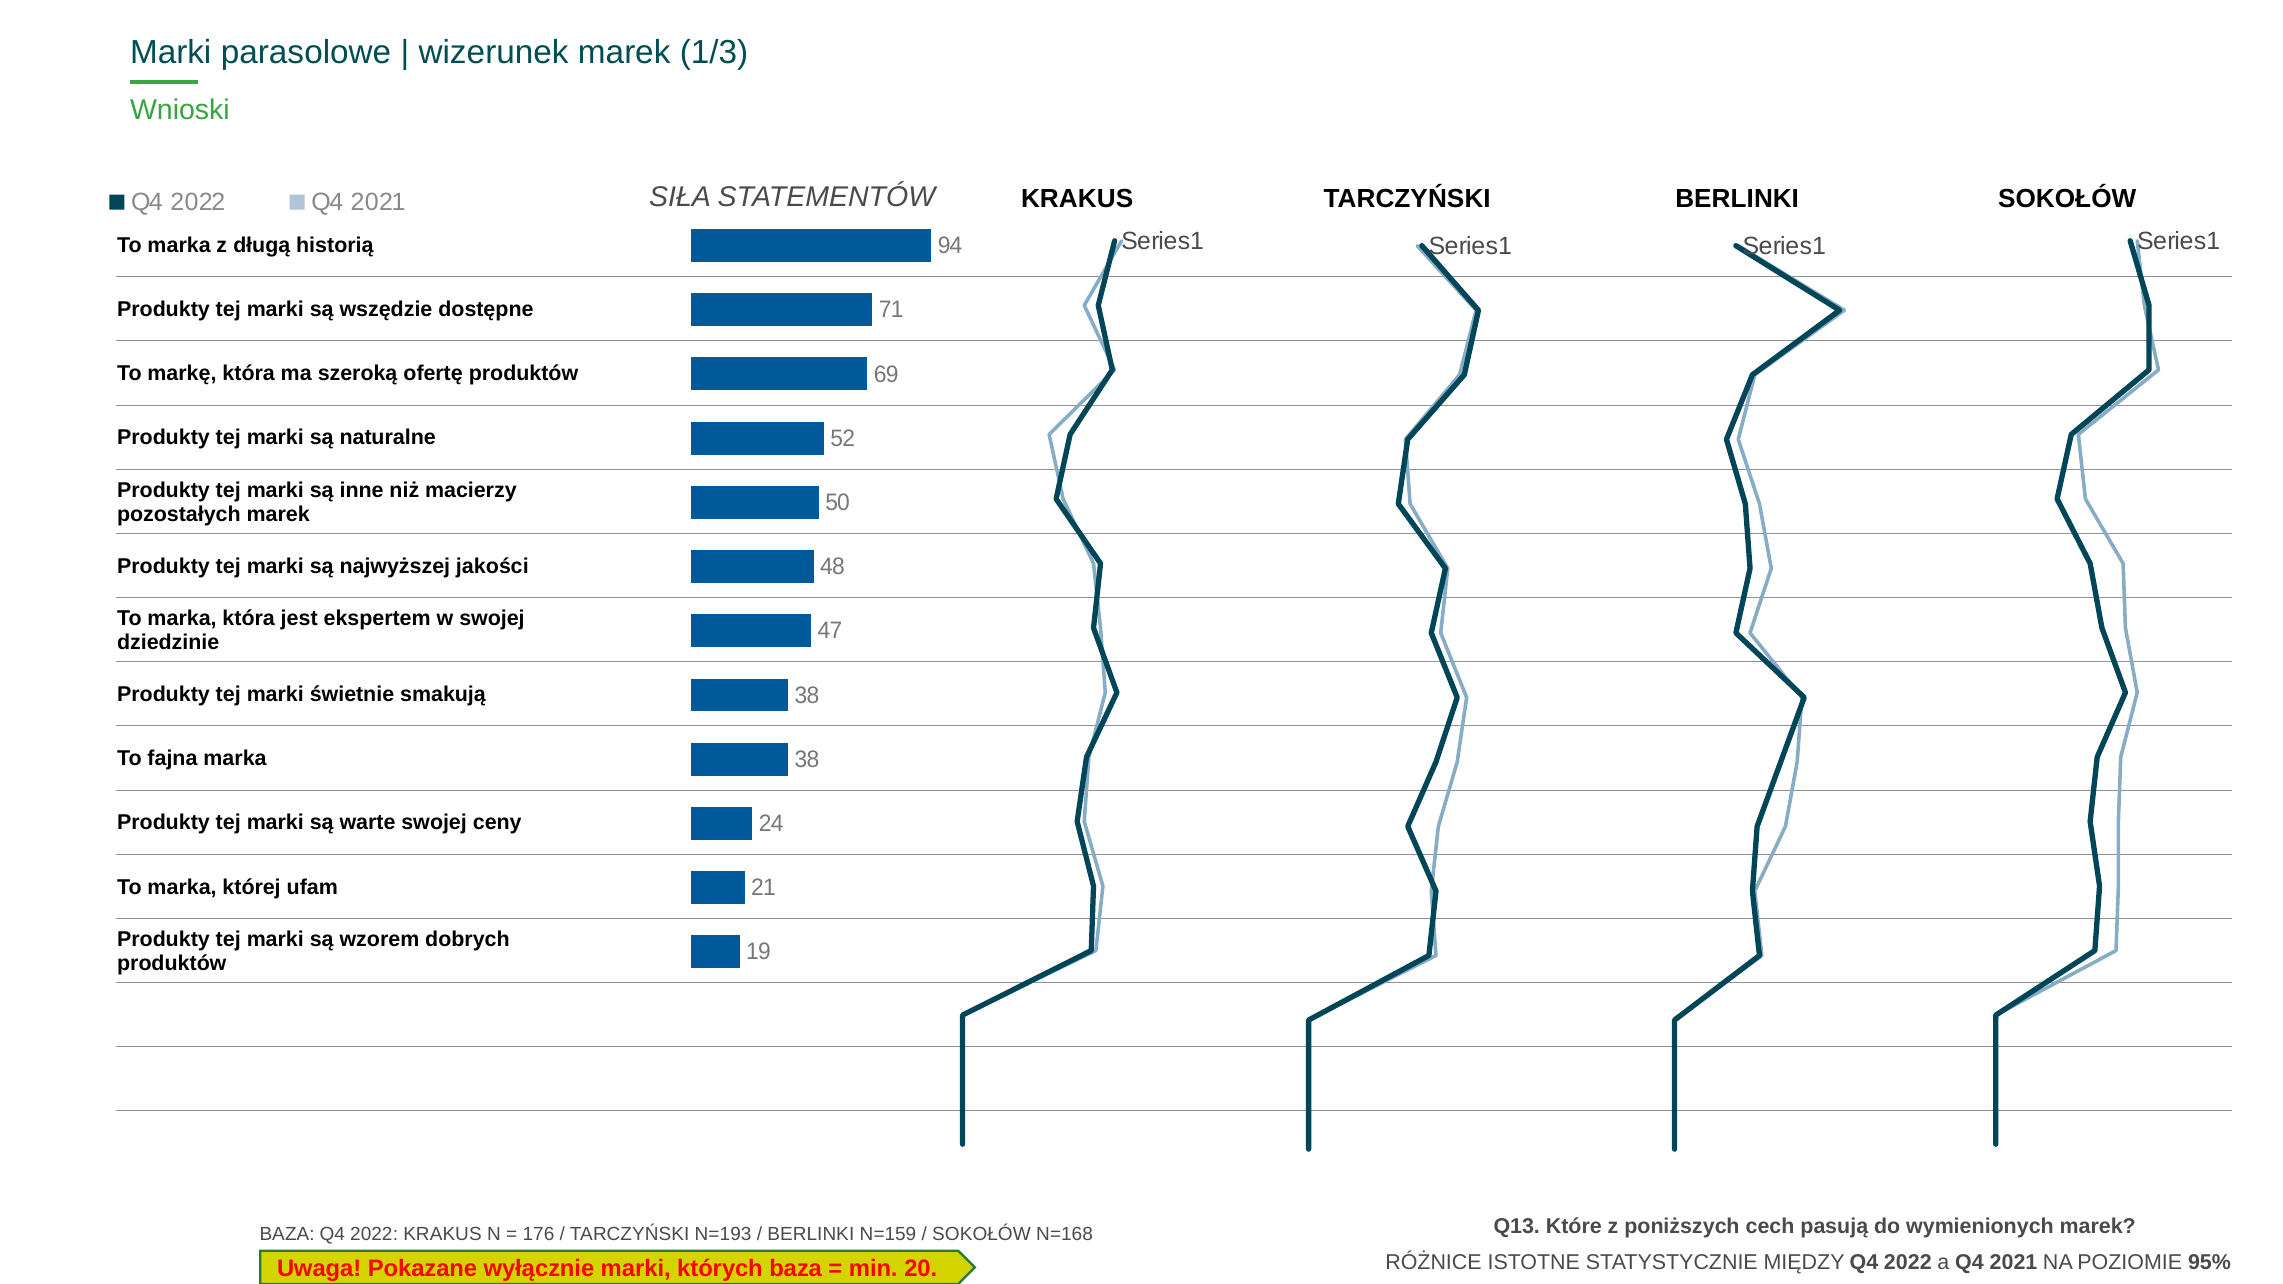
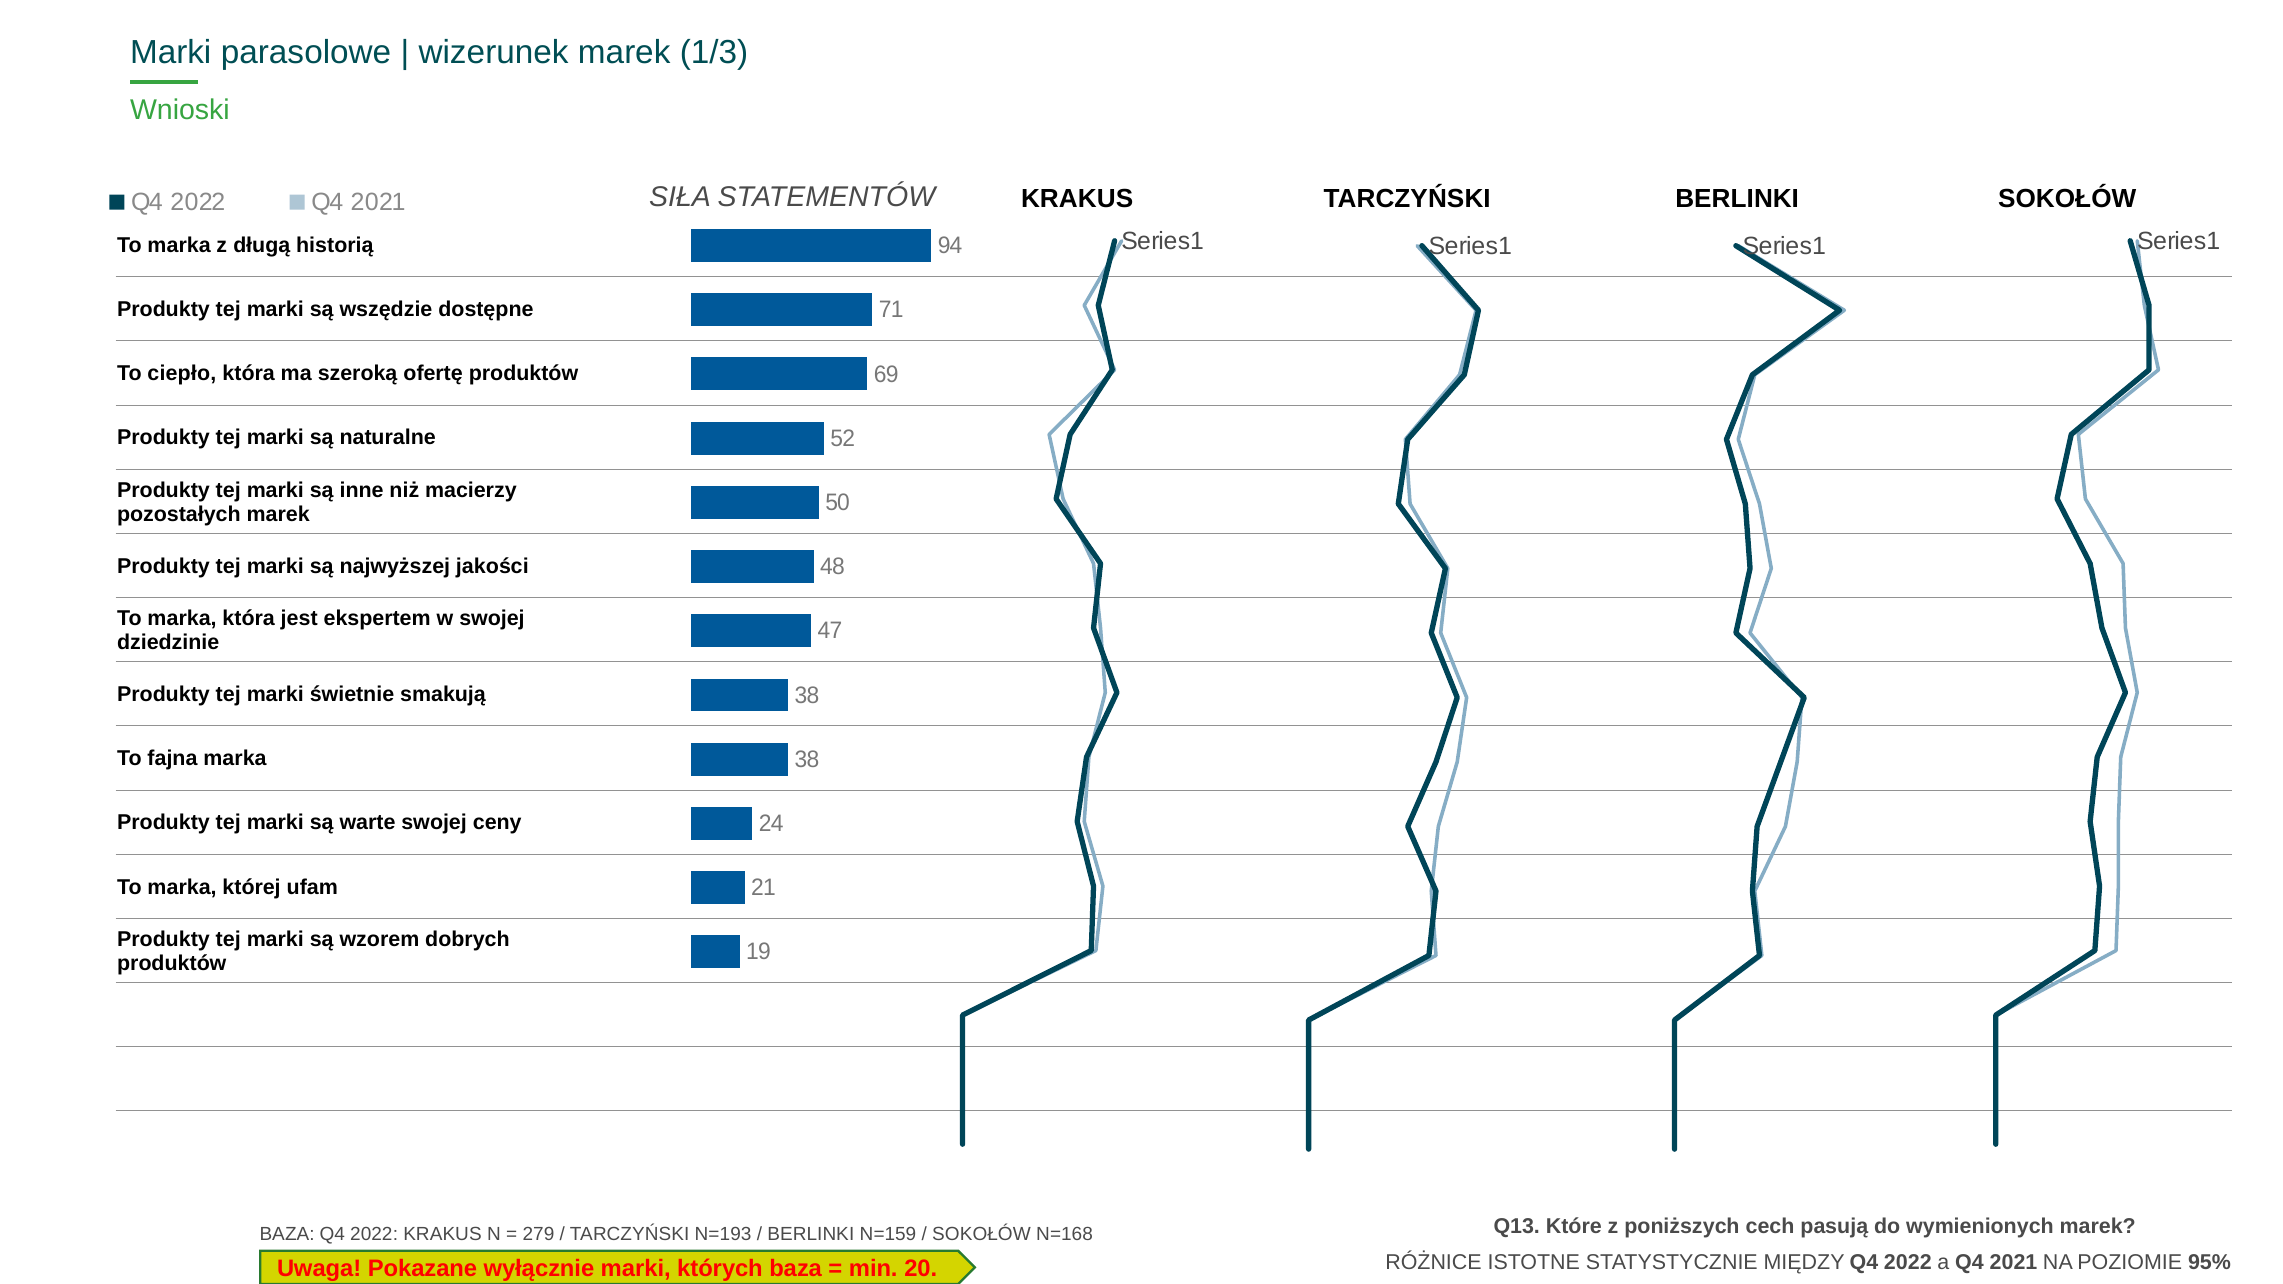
markę: markę -> ciepło
176: 176 -> 279
